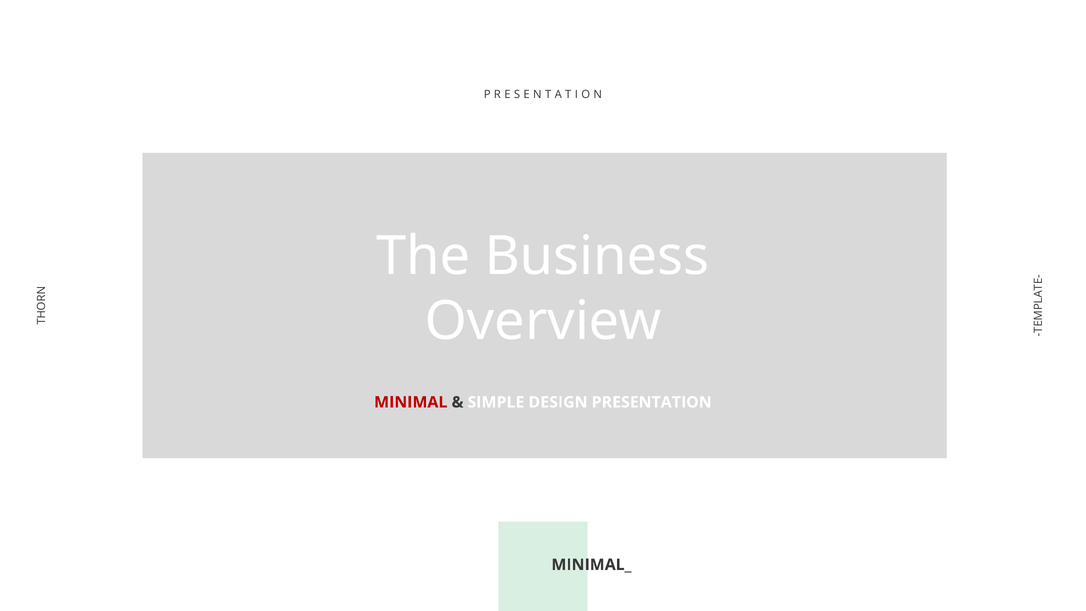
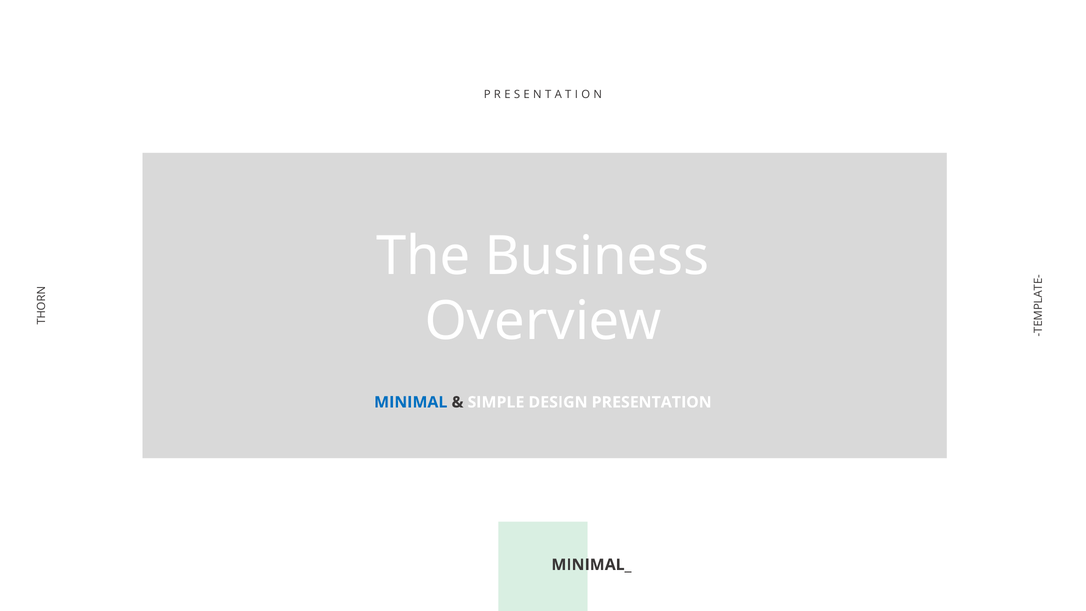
MINIMAL colour: red -> blue
